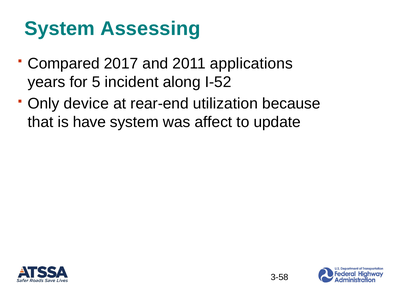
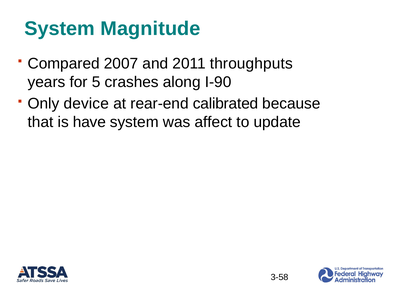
Assessing: Assessing -> Magnitude
2017: 2017 -> 2007
applications: applications -> throughputs
incident: incident -> crashes
I-52: I-52 -> I-90
utilization: utilization -> calibrated
